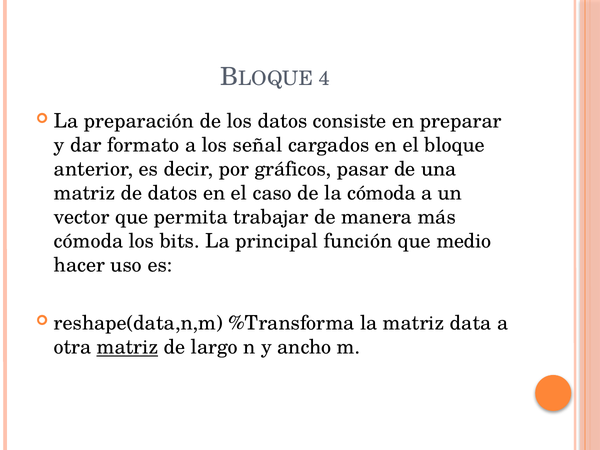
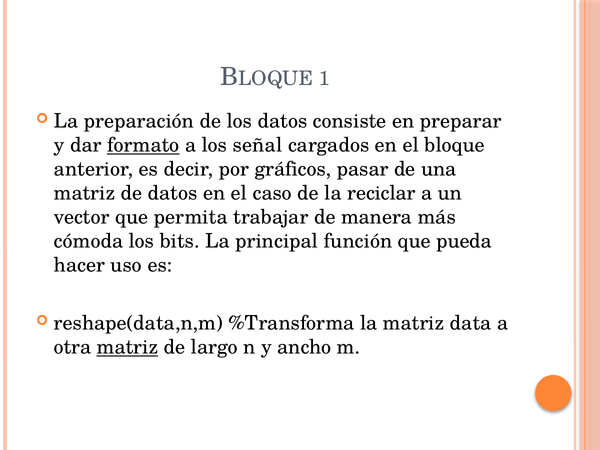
4: 4 -> 1
formato underline: none -> present
la cómoda: cómoda -> reciclar
medio: medio -> pueda
